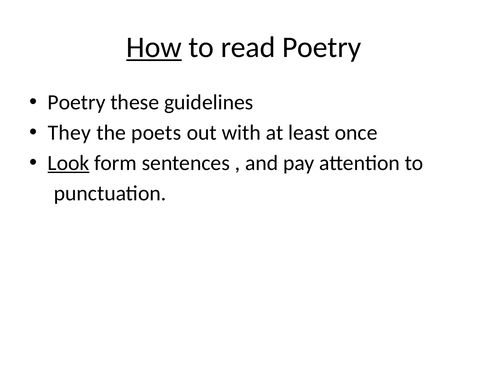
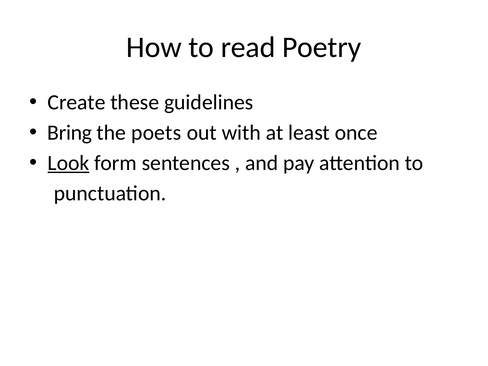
How underline: present -> none
Poetry at (77, 102): Poetry -> Create
They: They -> Bring
